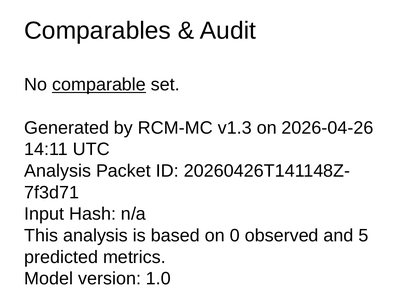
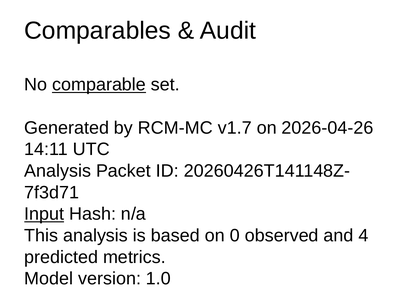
v1.3: v1.3 -> v1.7
Input underline: none -> present
5: 5 -> 4
